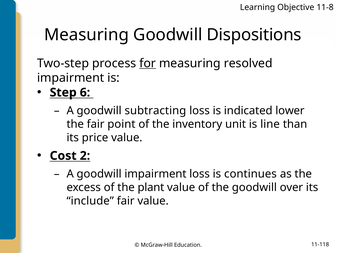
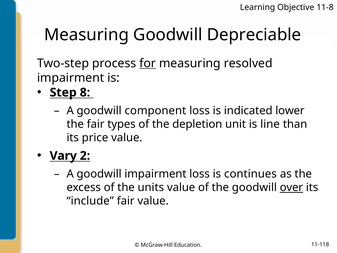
Dispositions: Dispositions -> Depreciable
6: 6 -> 8
subtracting: subtracting -> component
point: point -> types
inventory: inventory -> depletion
Cost: Cost -> Vary
plant: plant -> units
over underline: none -> present
